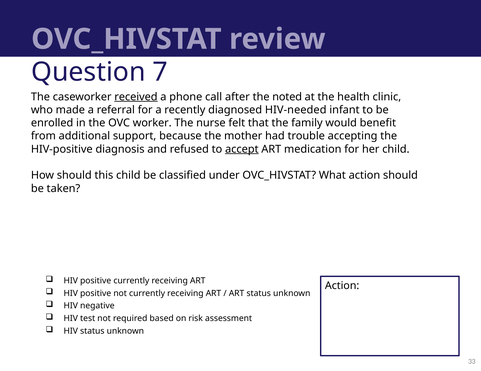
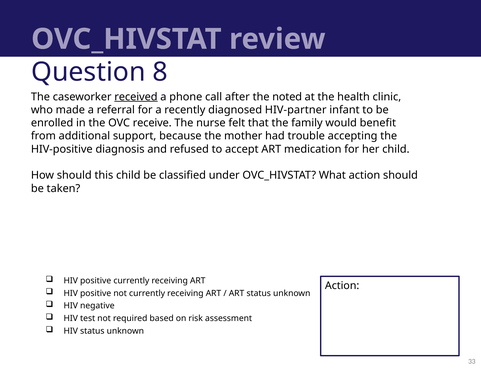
7: 7 -> 8
HIV-needed: HIV-needed -> HIV-partner
worker: worker -> receive
accept underline: present -> none
